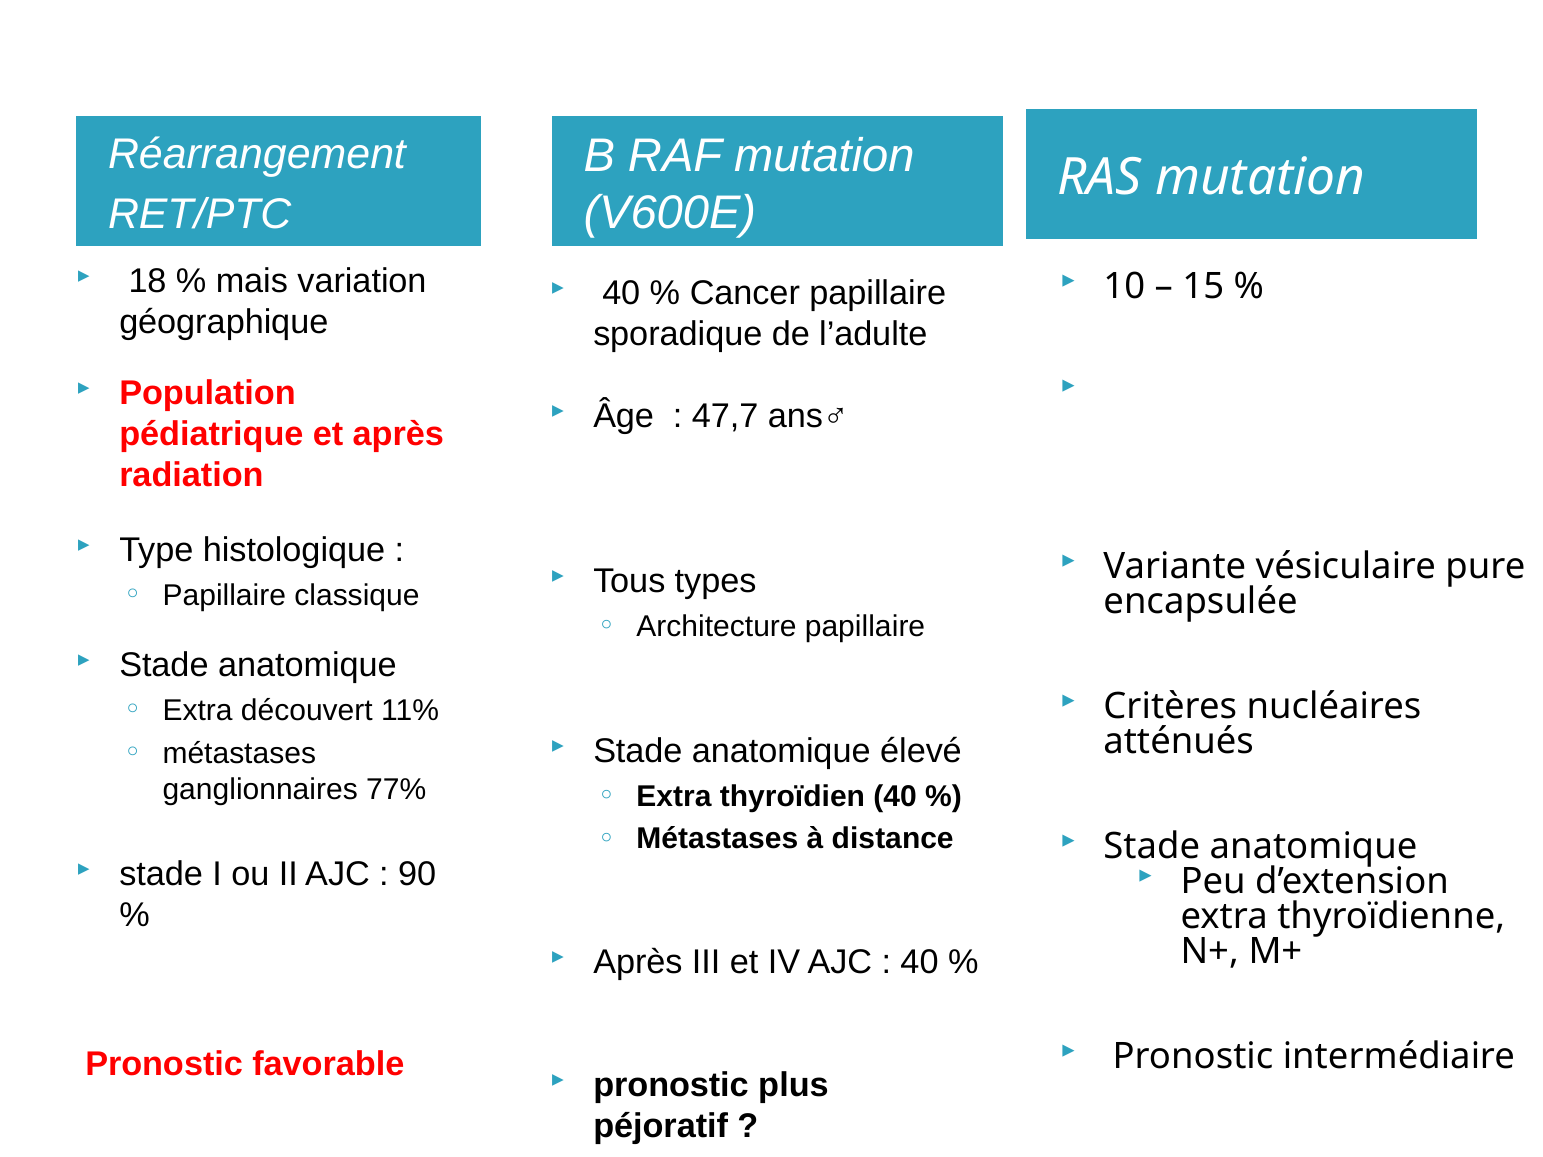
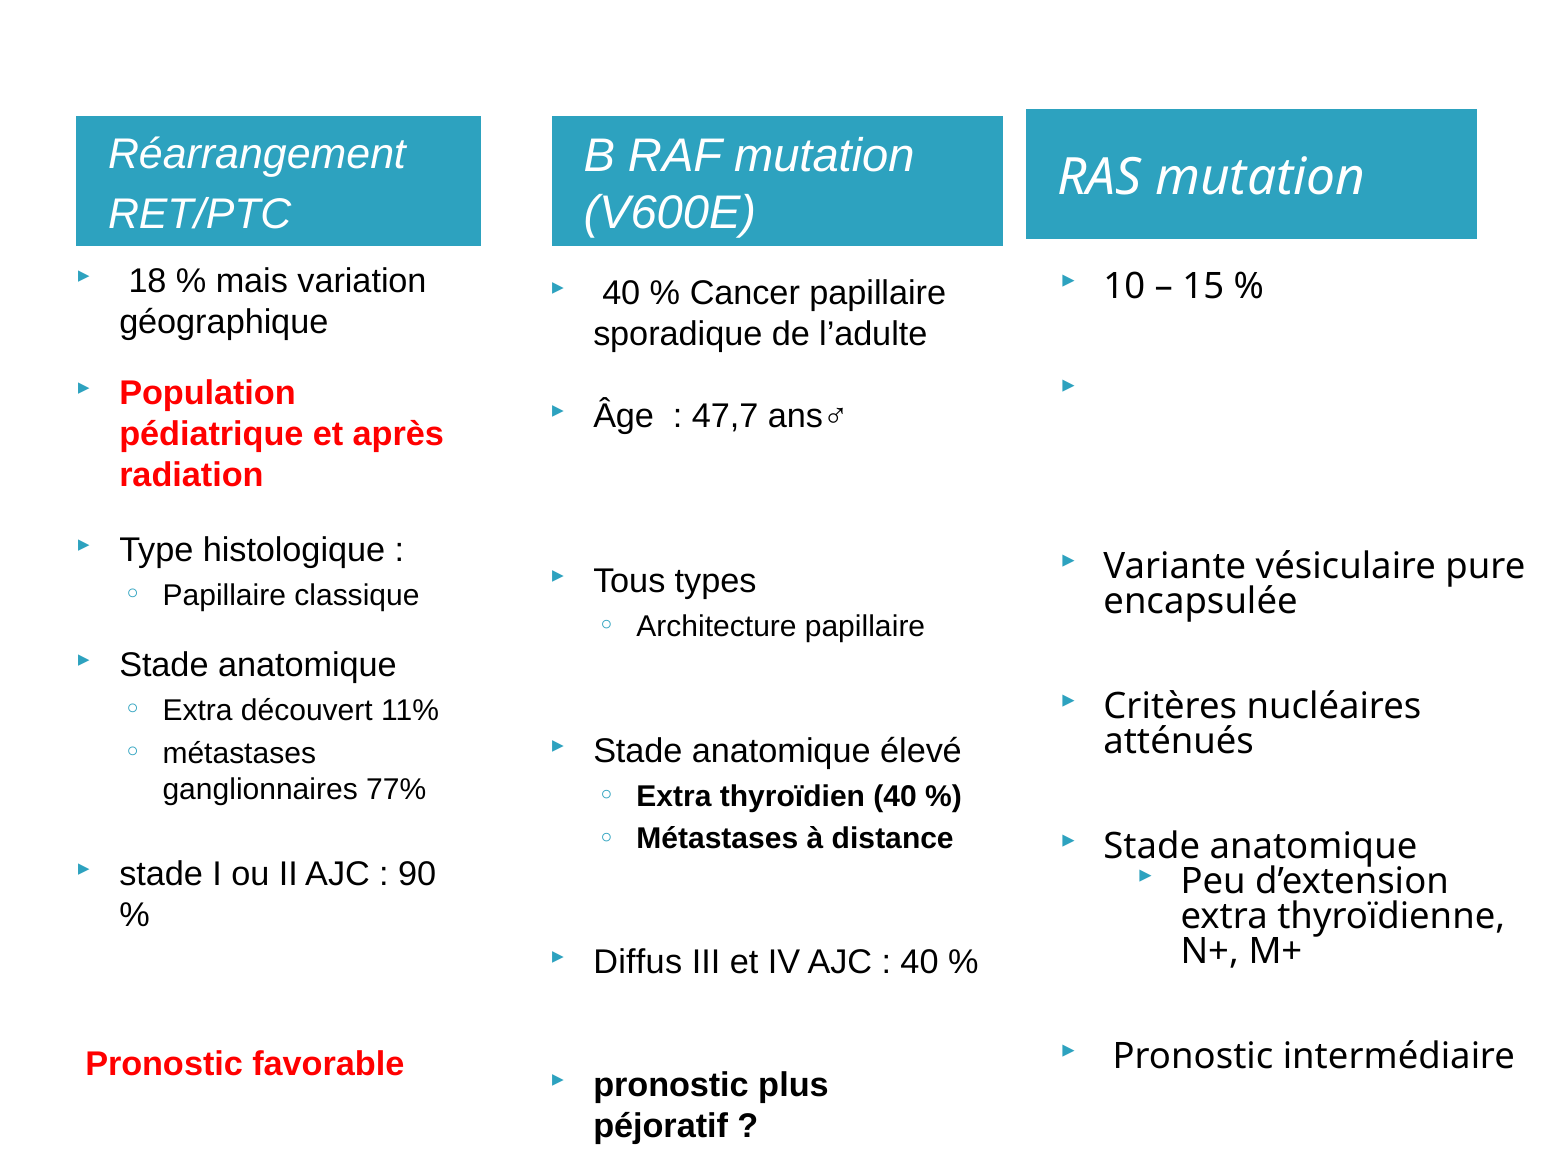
Après at (638, 962): Après -> Diffus
